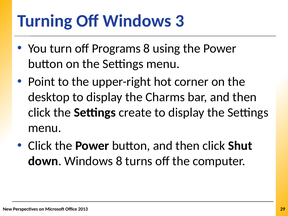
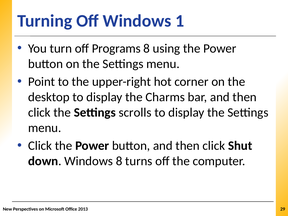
3: 3 -> 1
create: create -> scrolls
